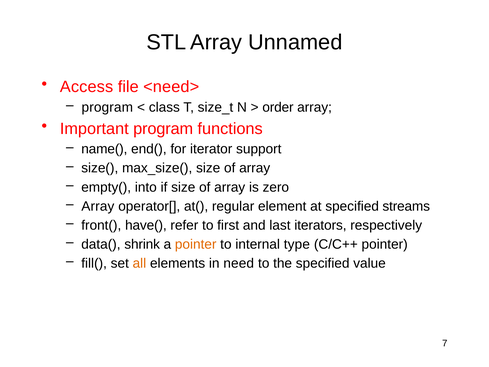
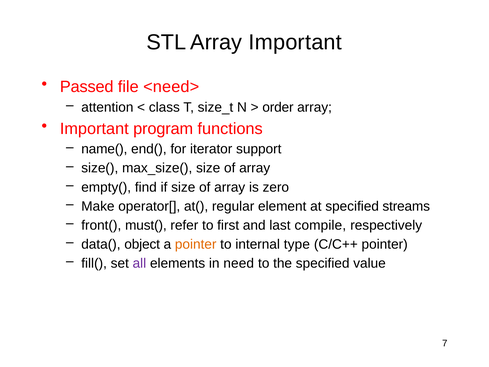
Array Unnamed: Unnamed -> Important
Access: Access -> Passed
program at (107, 107): program -> attention
into: into -> find
Array at (98, 206): Array -> Make
have(: have( -> must(
iterators: iterators -> compile
shrink: shrink -> object
all colour: orange -> purple
